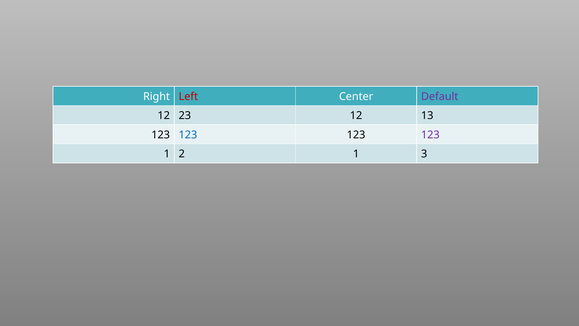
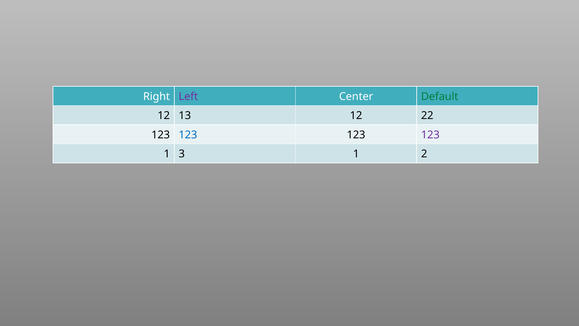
Left colour: red -> purple
Default colour: purple -> green
23: 23 -> 13
13: 13 -> 22
2: 2 -> 3
3: 3 -> 2
